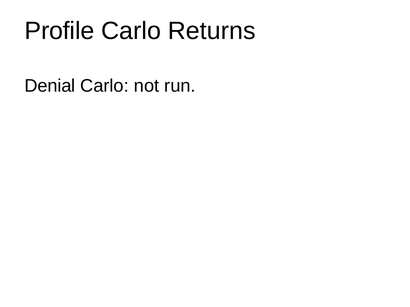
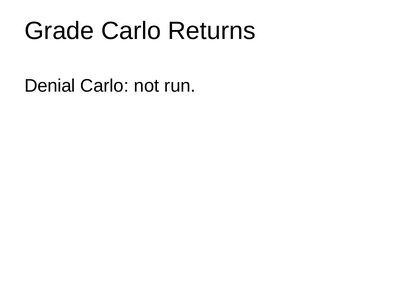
Profile: Profile -> Grade
